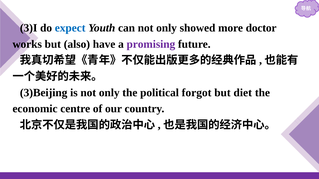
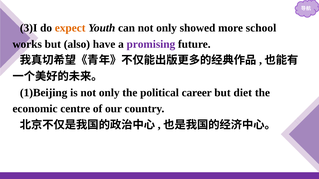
expect colour: blue -> orange
doctor: doctor -> school
3)Beijing: 3)Beijing -> 1)Beijing
forgot: forgot -> career
